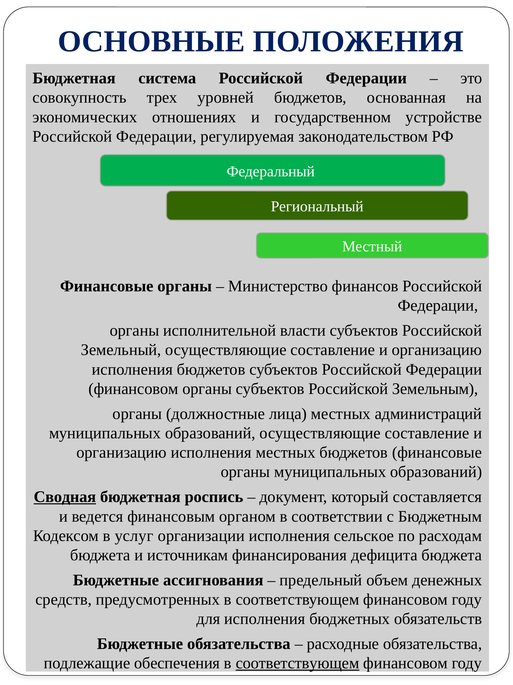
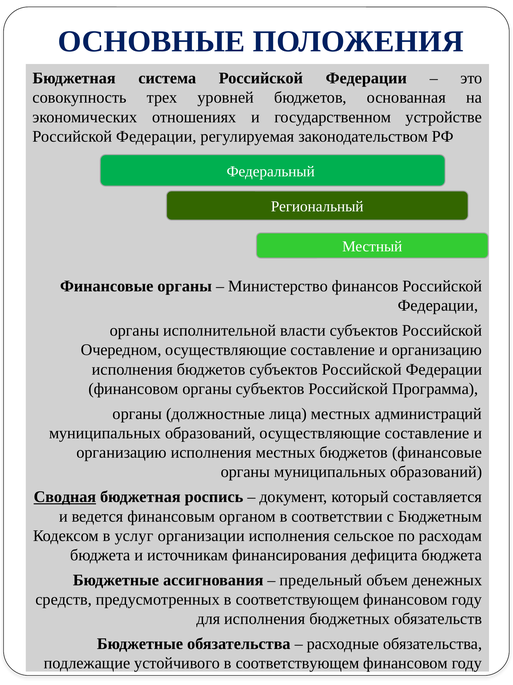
Земельный: Земельный -> Очередном
Земельным: Земельным -> Программа
обеспечения: обеспечения -> устойчивого
соответствующем at (297, 662) underline: present -> none
